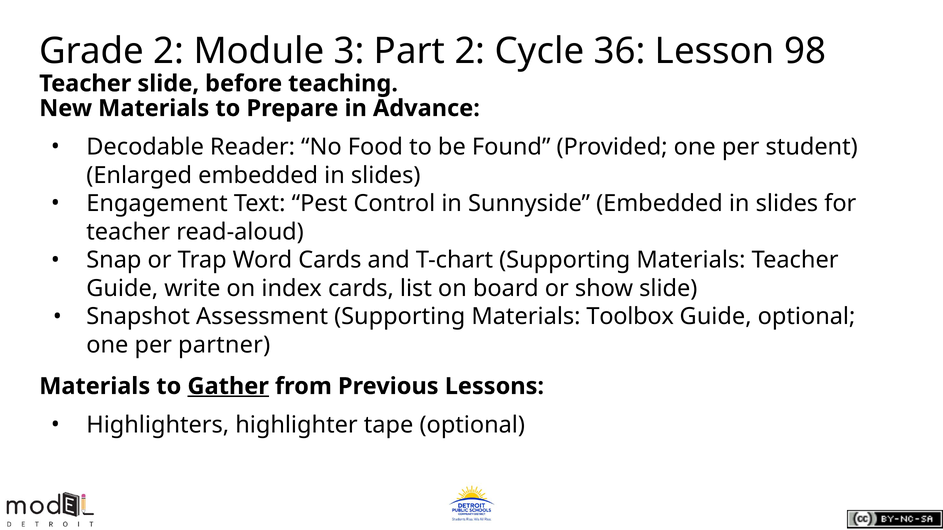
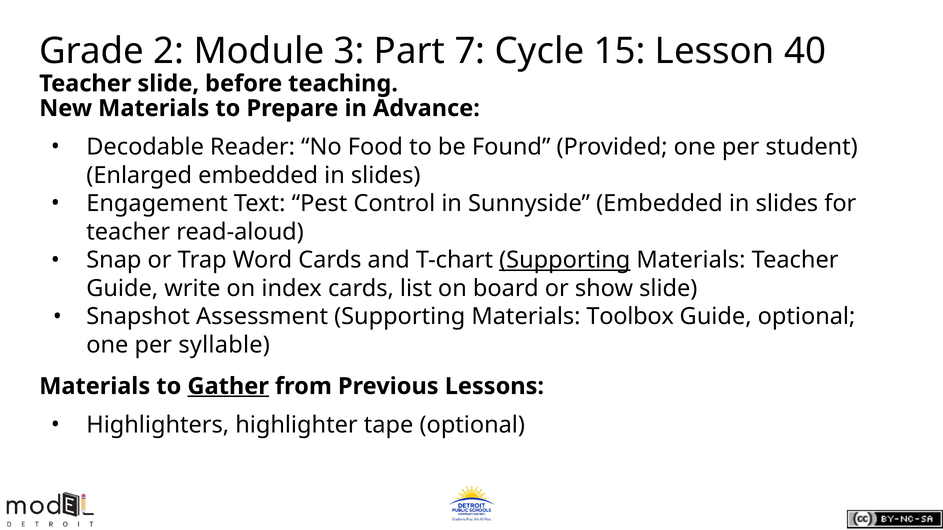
Part 2: 2 -> 7
36: 36 -> 15
98: 98 -> 40
Supporting at (565, 260) underline: none -> present
partner: partner -> syllable
